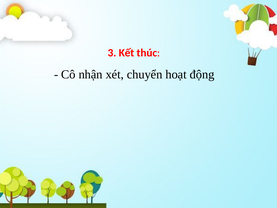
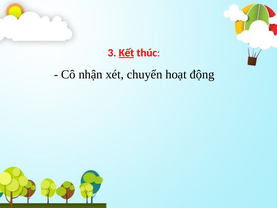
Kết underline: none -> present
